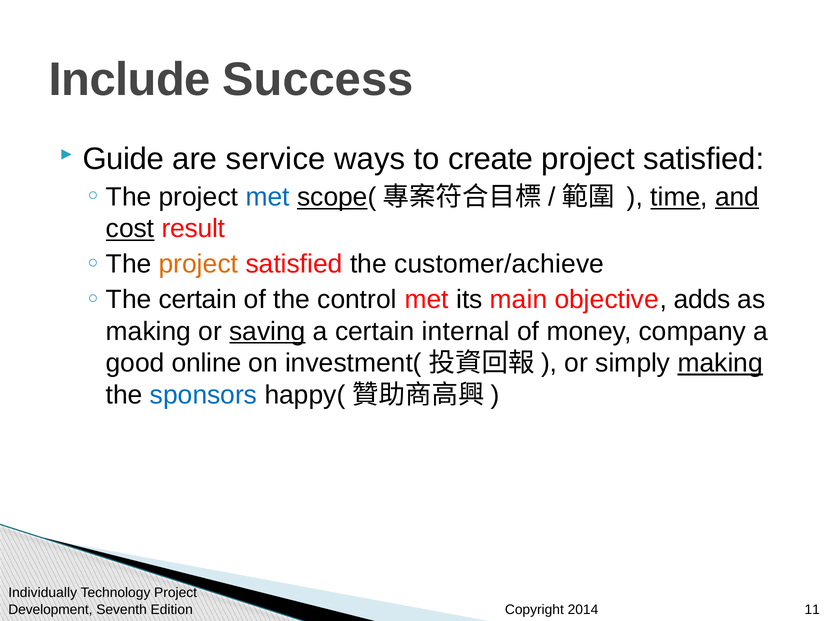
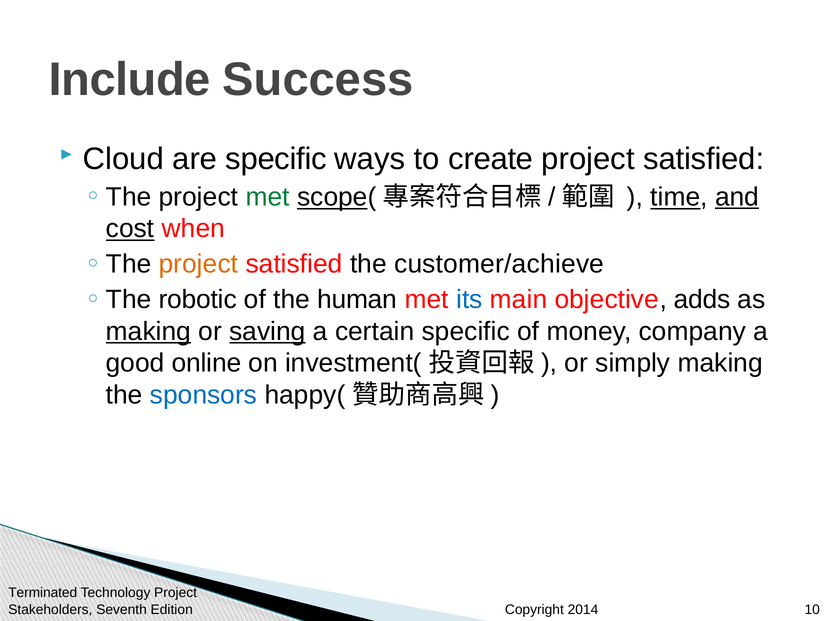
Guide: Guide -> Cloud
are service: service -> specific
met at (268, 197) colour: blue -> green
result: result -> when
certain at (198, 300): certain -> robotic
control: control -> human
its colour: black -> blue
making at (148, 331) underline: none -> present
certain internal: internal -> specific
making at (720, 363) underline: present -> none
Individually: Individually -> Terminated
Development: Development -> Stakeholders
11: 11 -> 10
